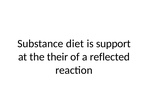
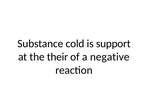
diet: diet -> cold
reflected: reflected -> negative
